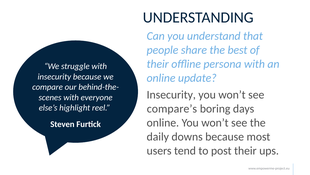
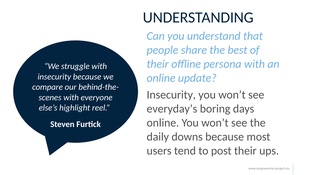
compare’s: compare’s -> everyday’s
